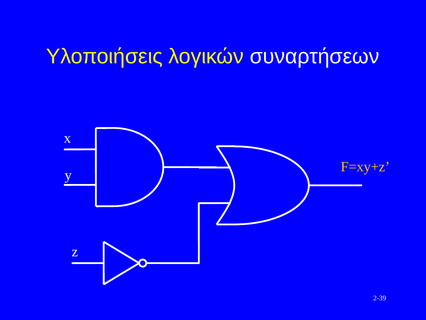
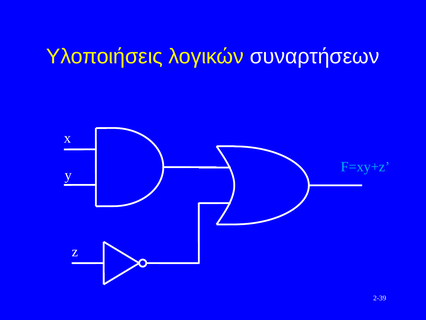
F=xy+z colour: yellow -> light blue
